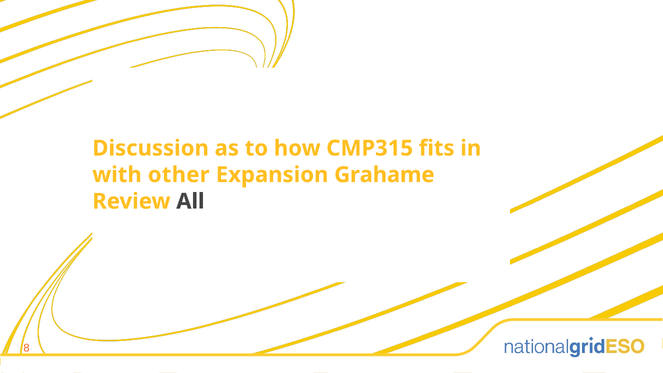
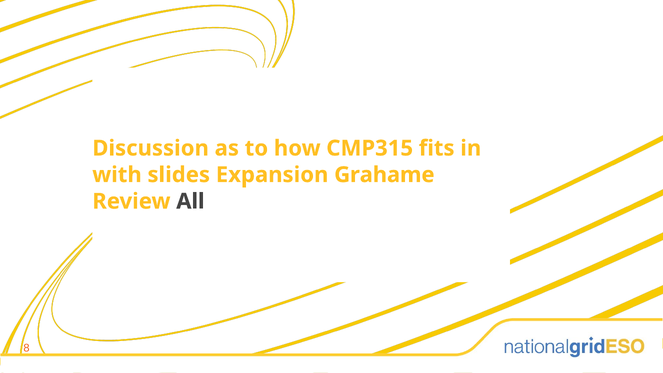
other: other -> slides
